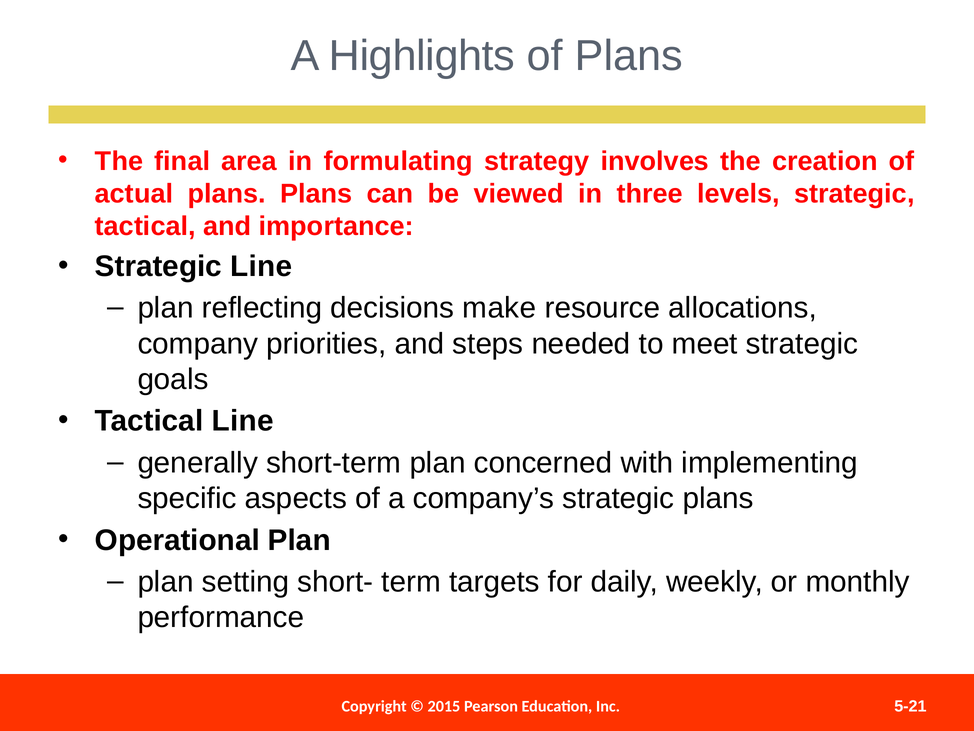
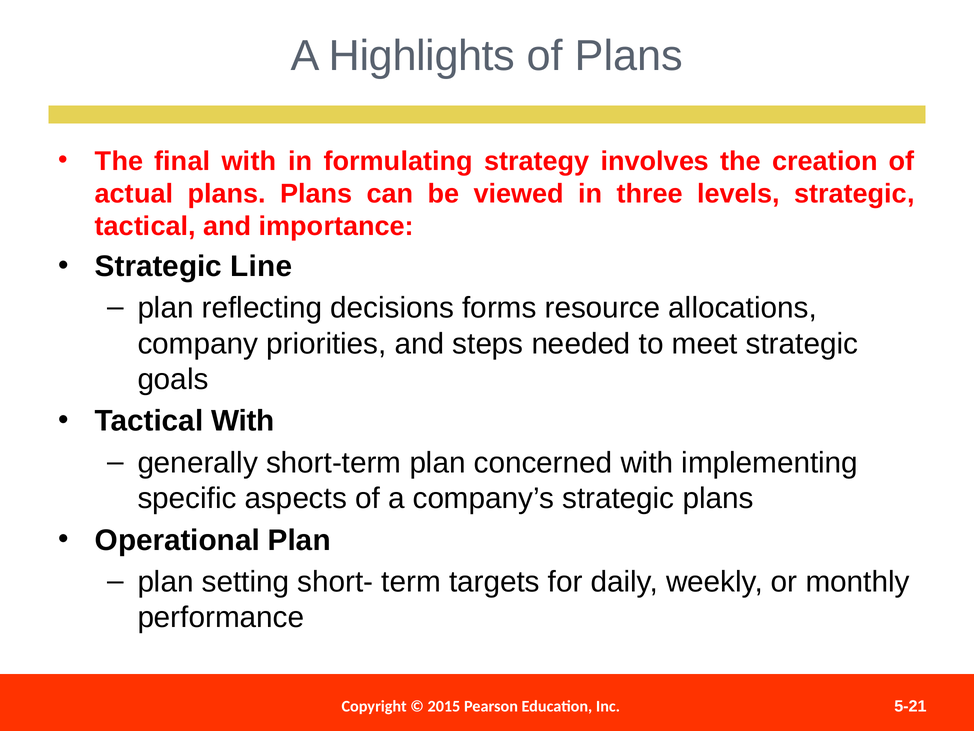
final area: area -> with
make: make -> forms
Tactical Line: Line -> With
